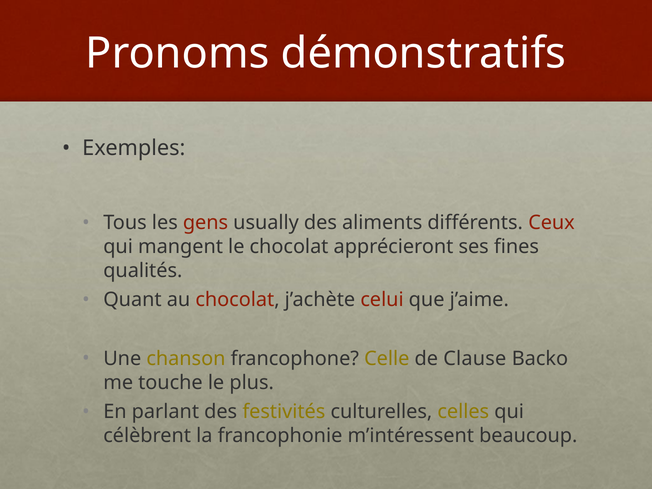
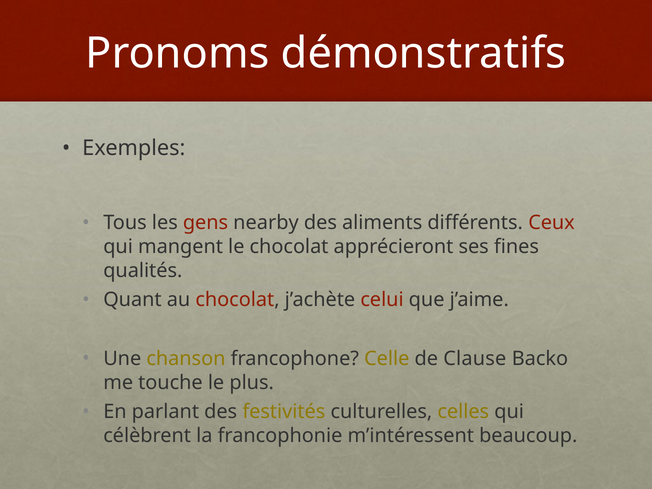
usually: usually -> nearby
